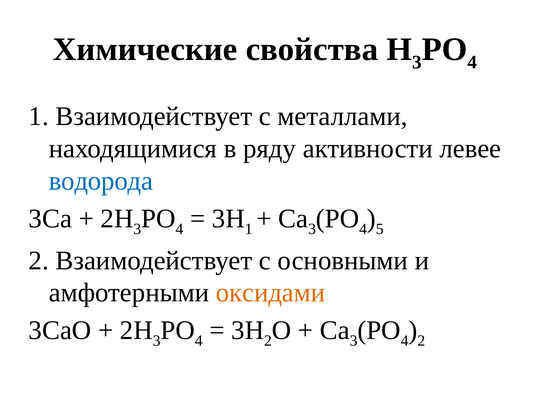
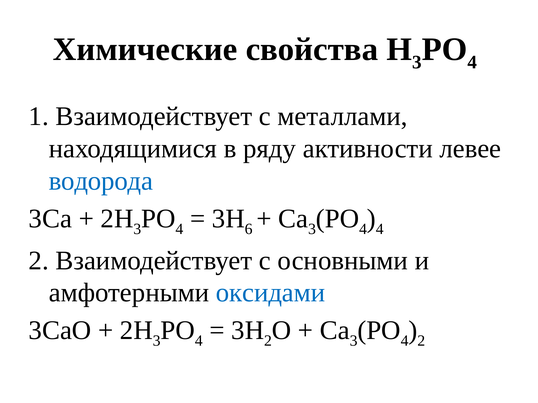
1 at (249, 229): 1 -> 6
5 at (380, 229): 5 -> 4
оксидами colour: orange -> blue
